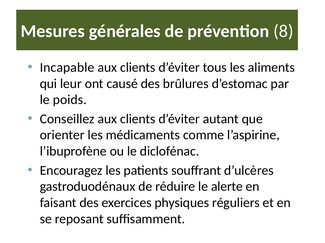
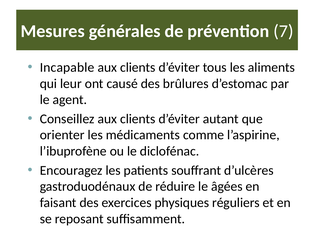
8: 8 -> 7
poids: poids -> agent
alerte: alerte -> âgées
